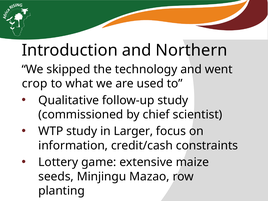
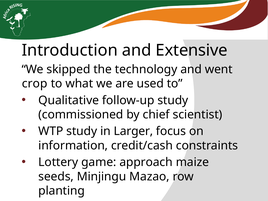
Northern: Northern -> Extensive
extensive: extensive -> approach
